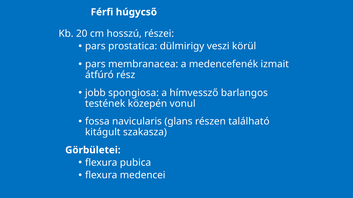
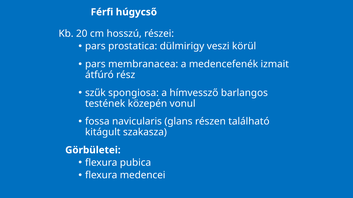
jobb: jobb -> szűk
